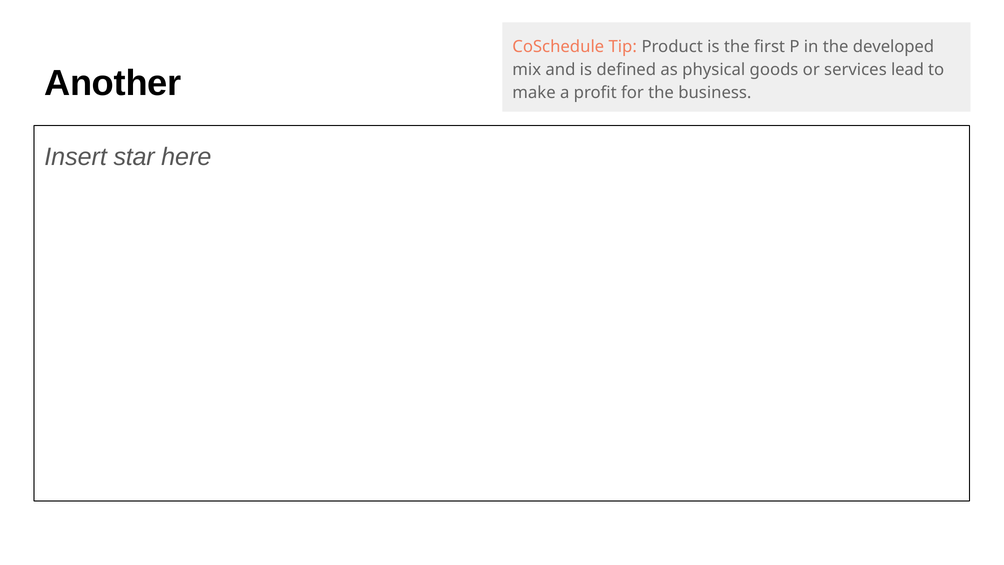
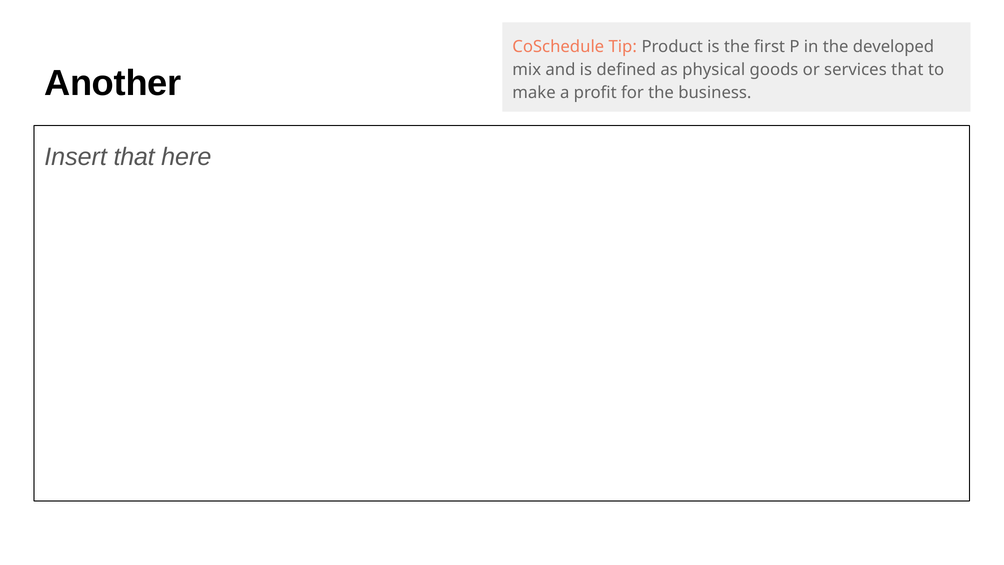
services lead: lead -> that
Insert star: star -> that
